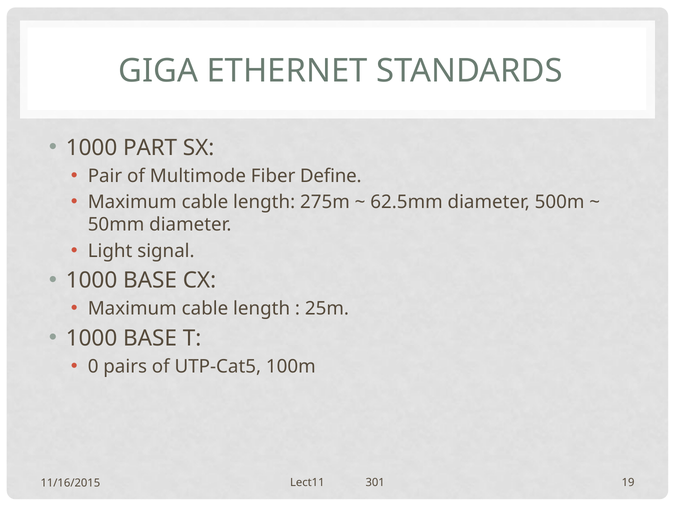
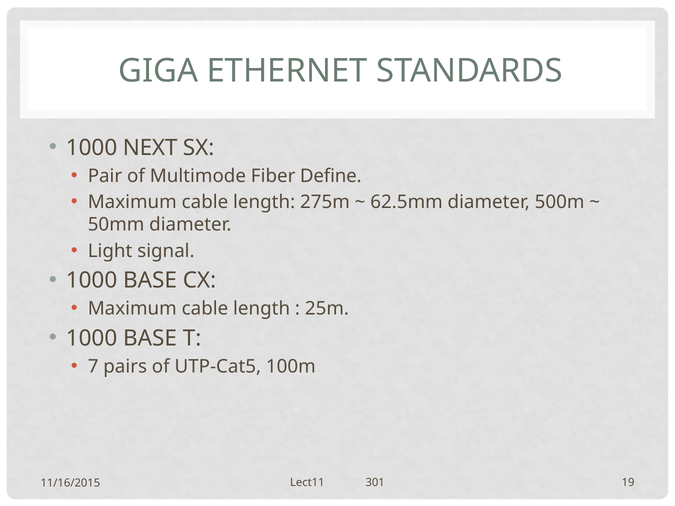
PART: PART -> NEXT
0: 0 -> 7
